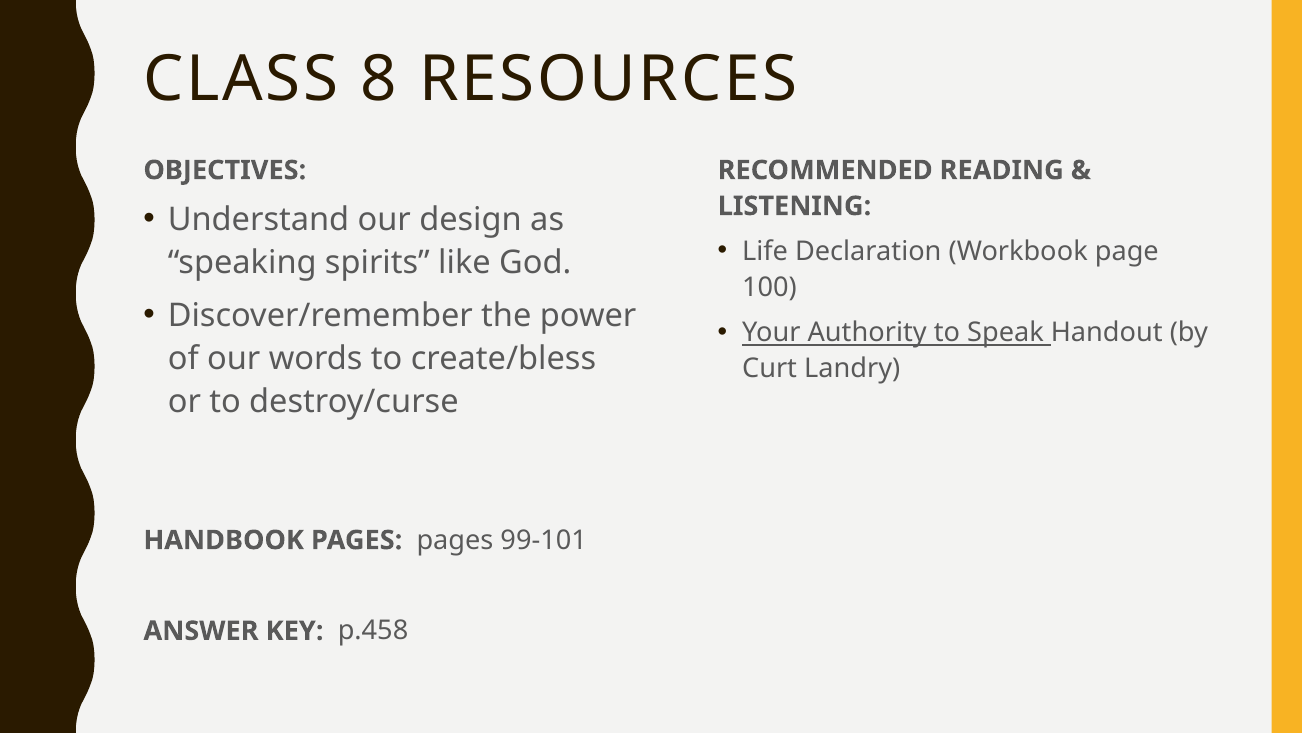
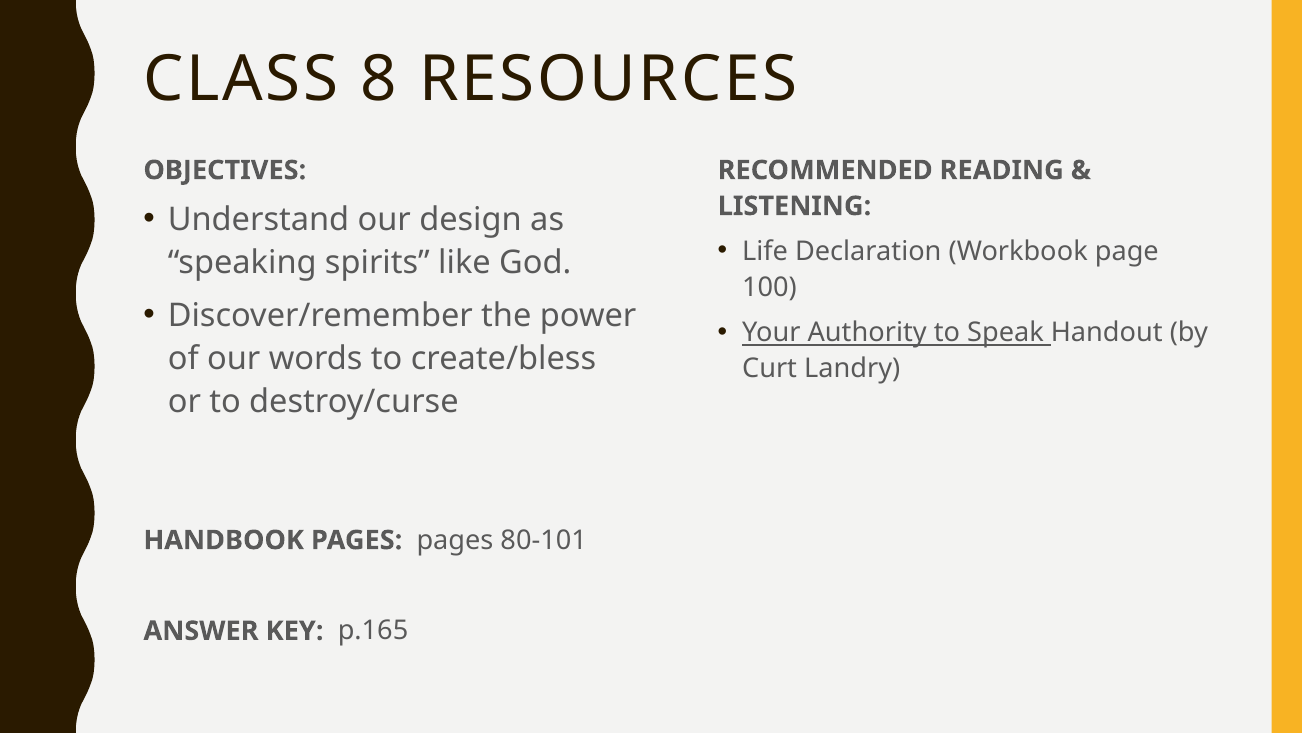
99-101: 99-101 -> 80-101
p.458: p.458 -> p.165
